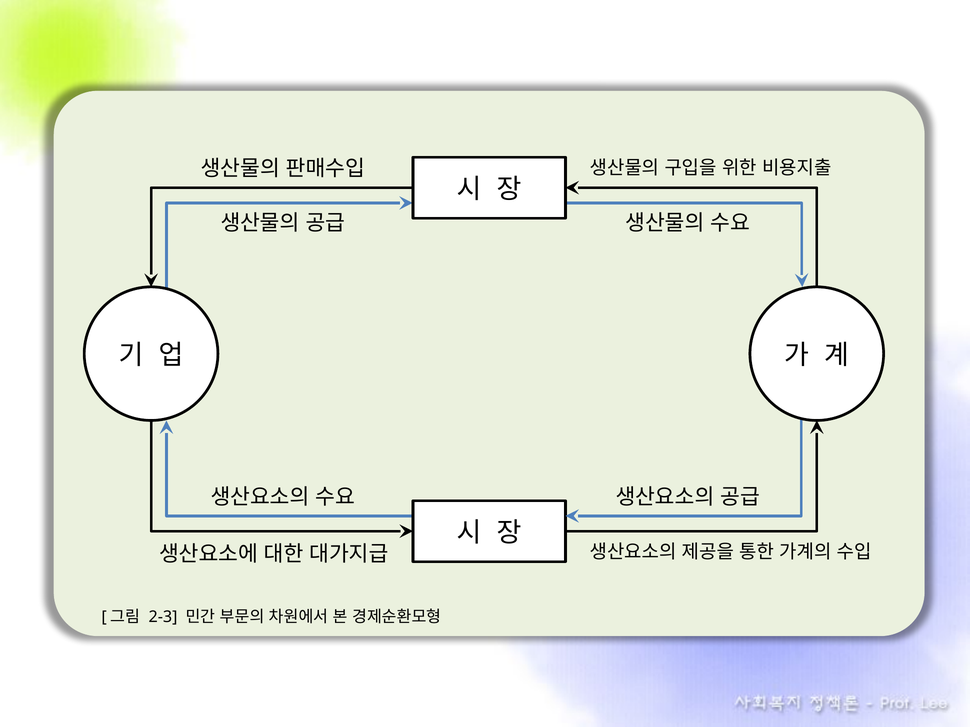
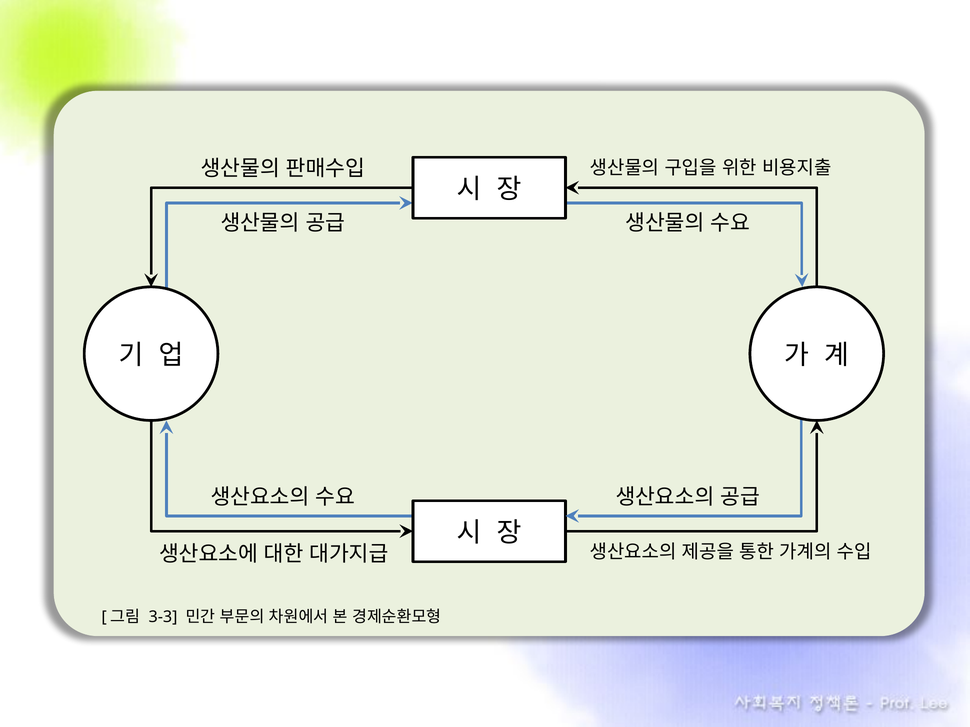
2-3: 2-3 -> 3-3
